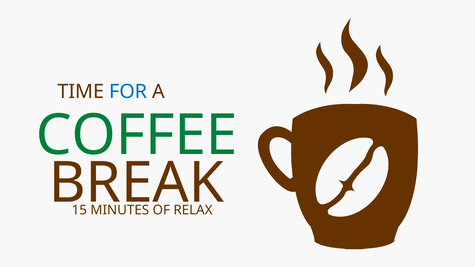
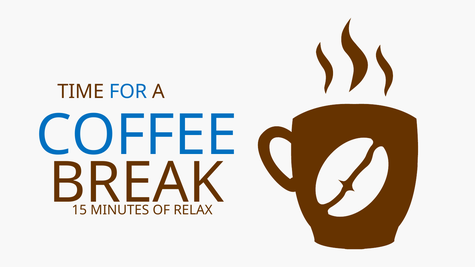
COFFEE colour: green -> blue
